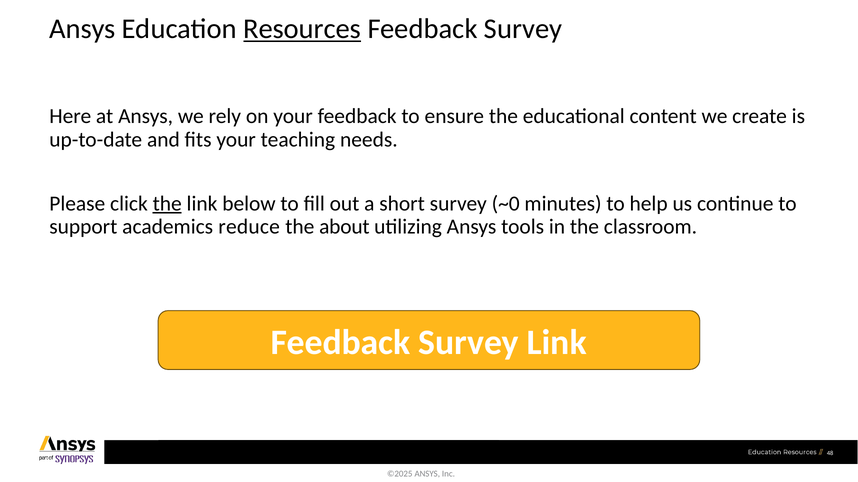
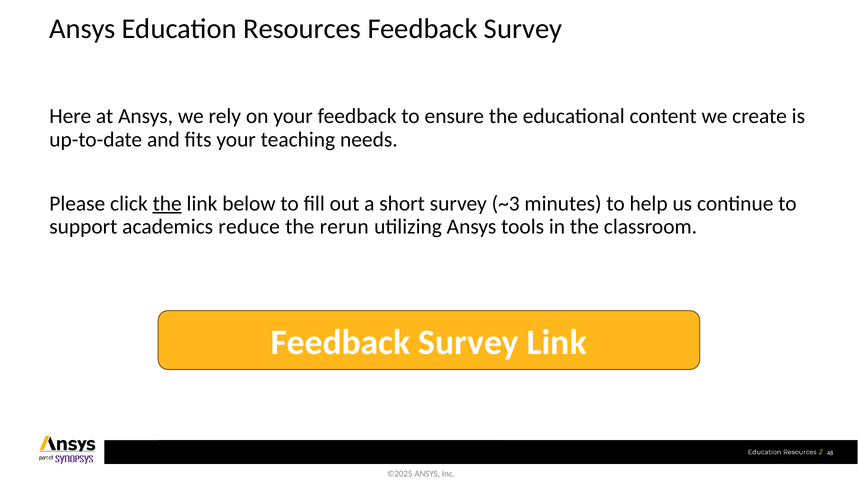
Resources underline: present -> none
~0: ~0 -> ~3
about: about -> rerun
